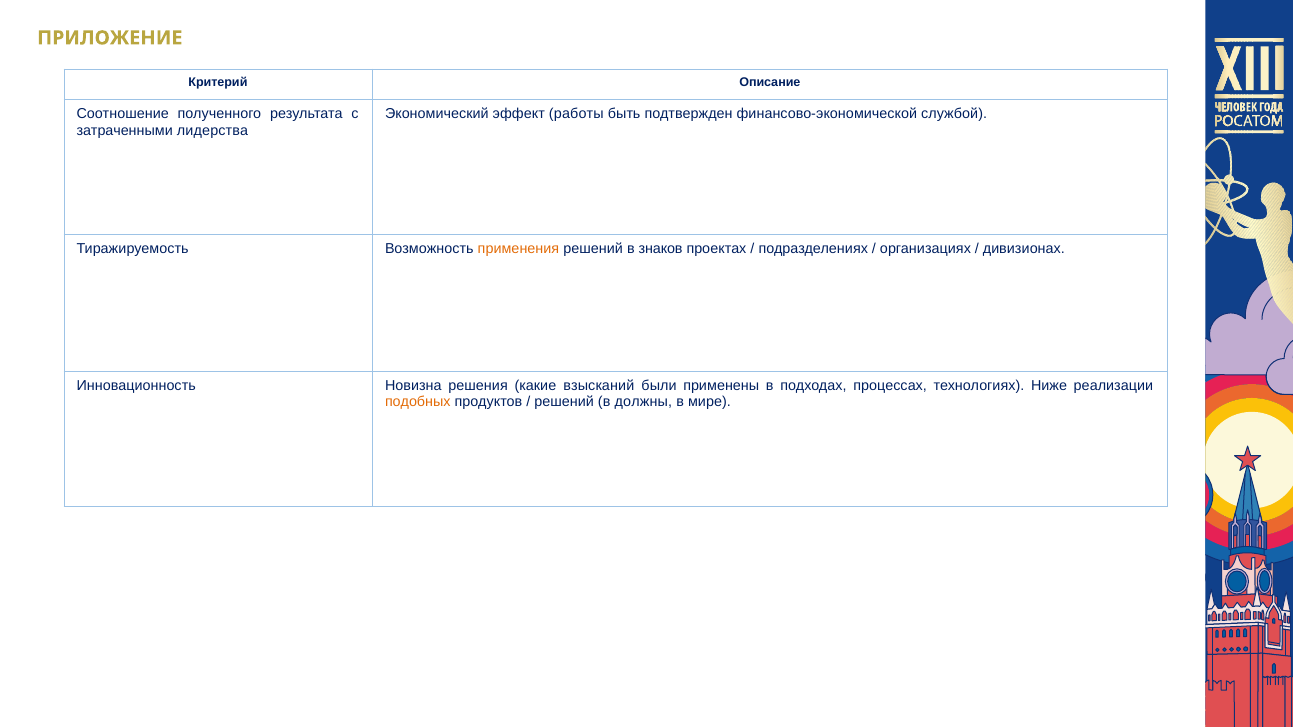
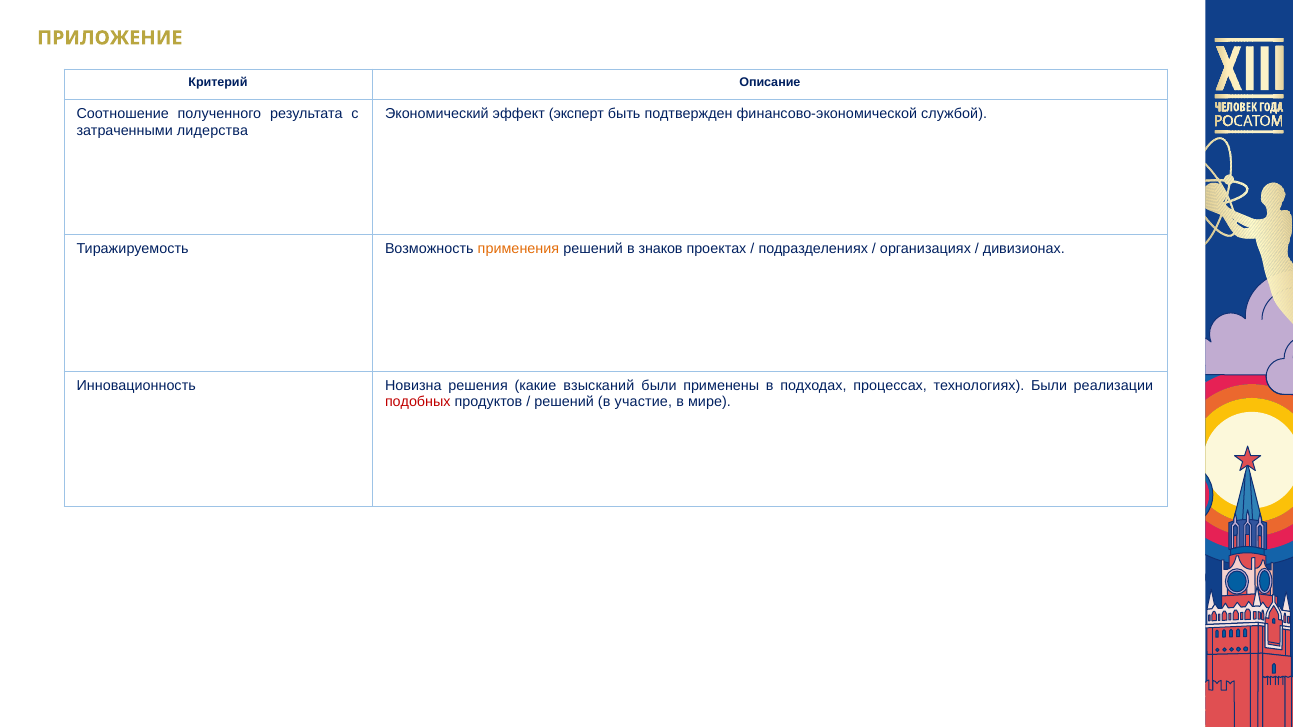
работы: работы -> эксперт
технологиях Ниже: Ниже -> Были
подобных colour: orange -> red
должны: должны -> участие
